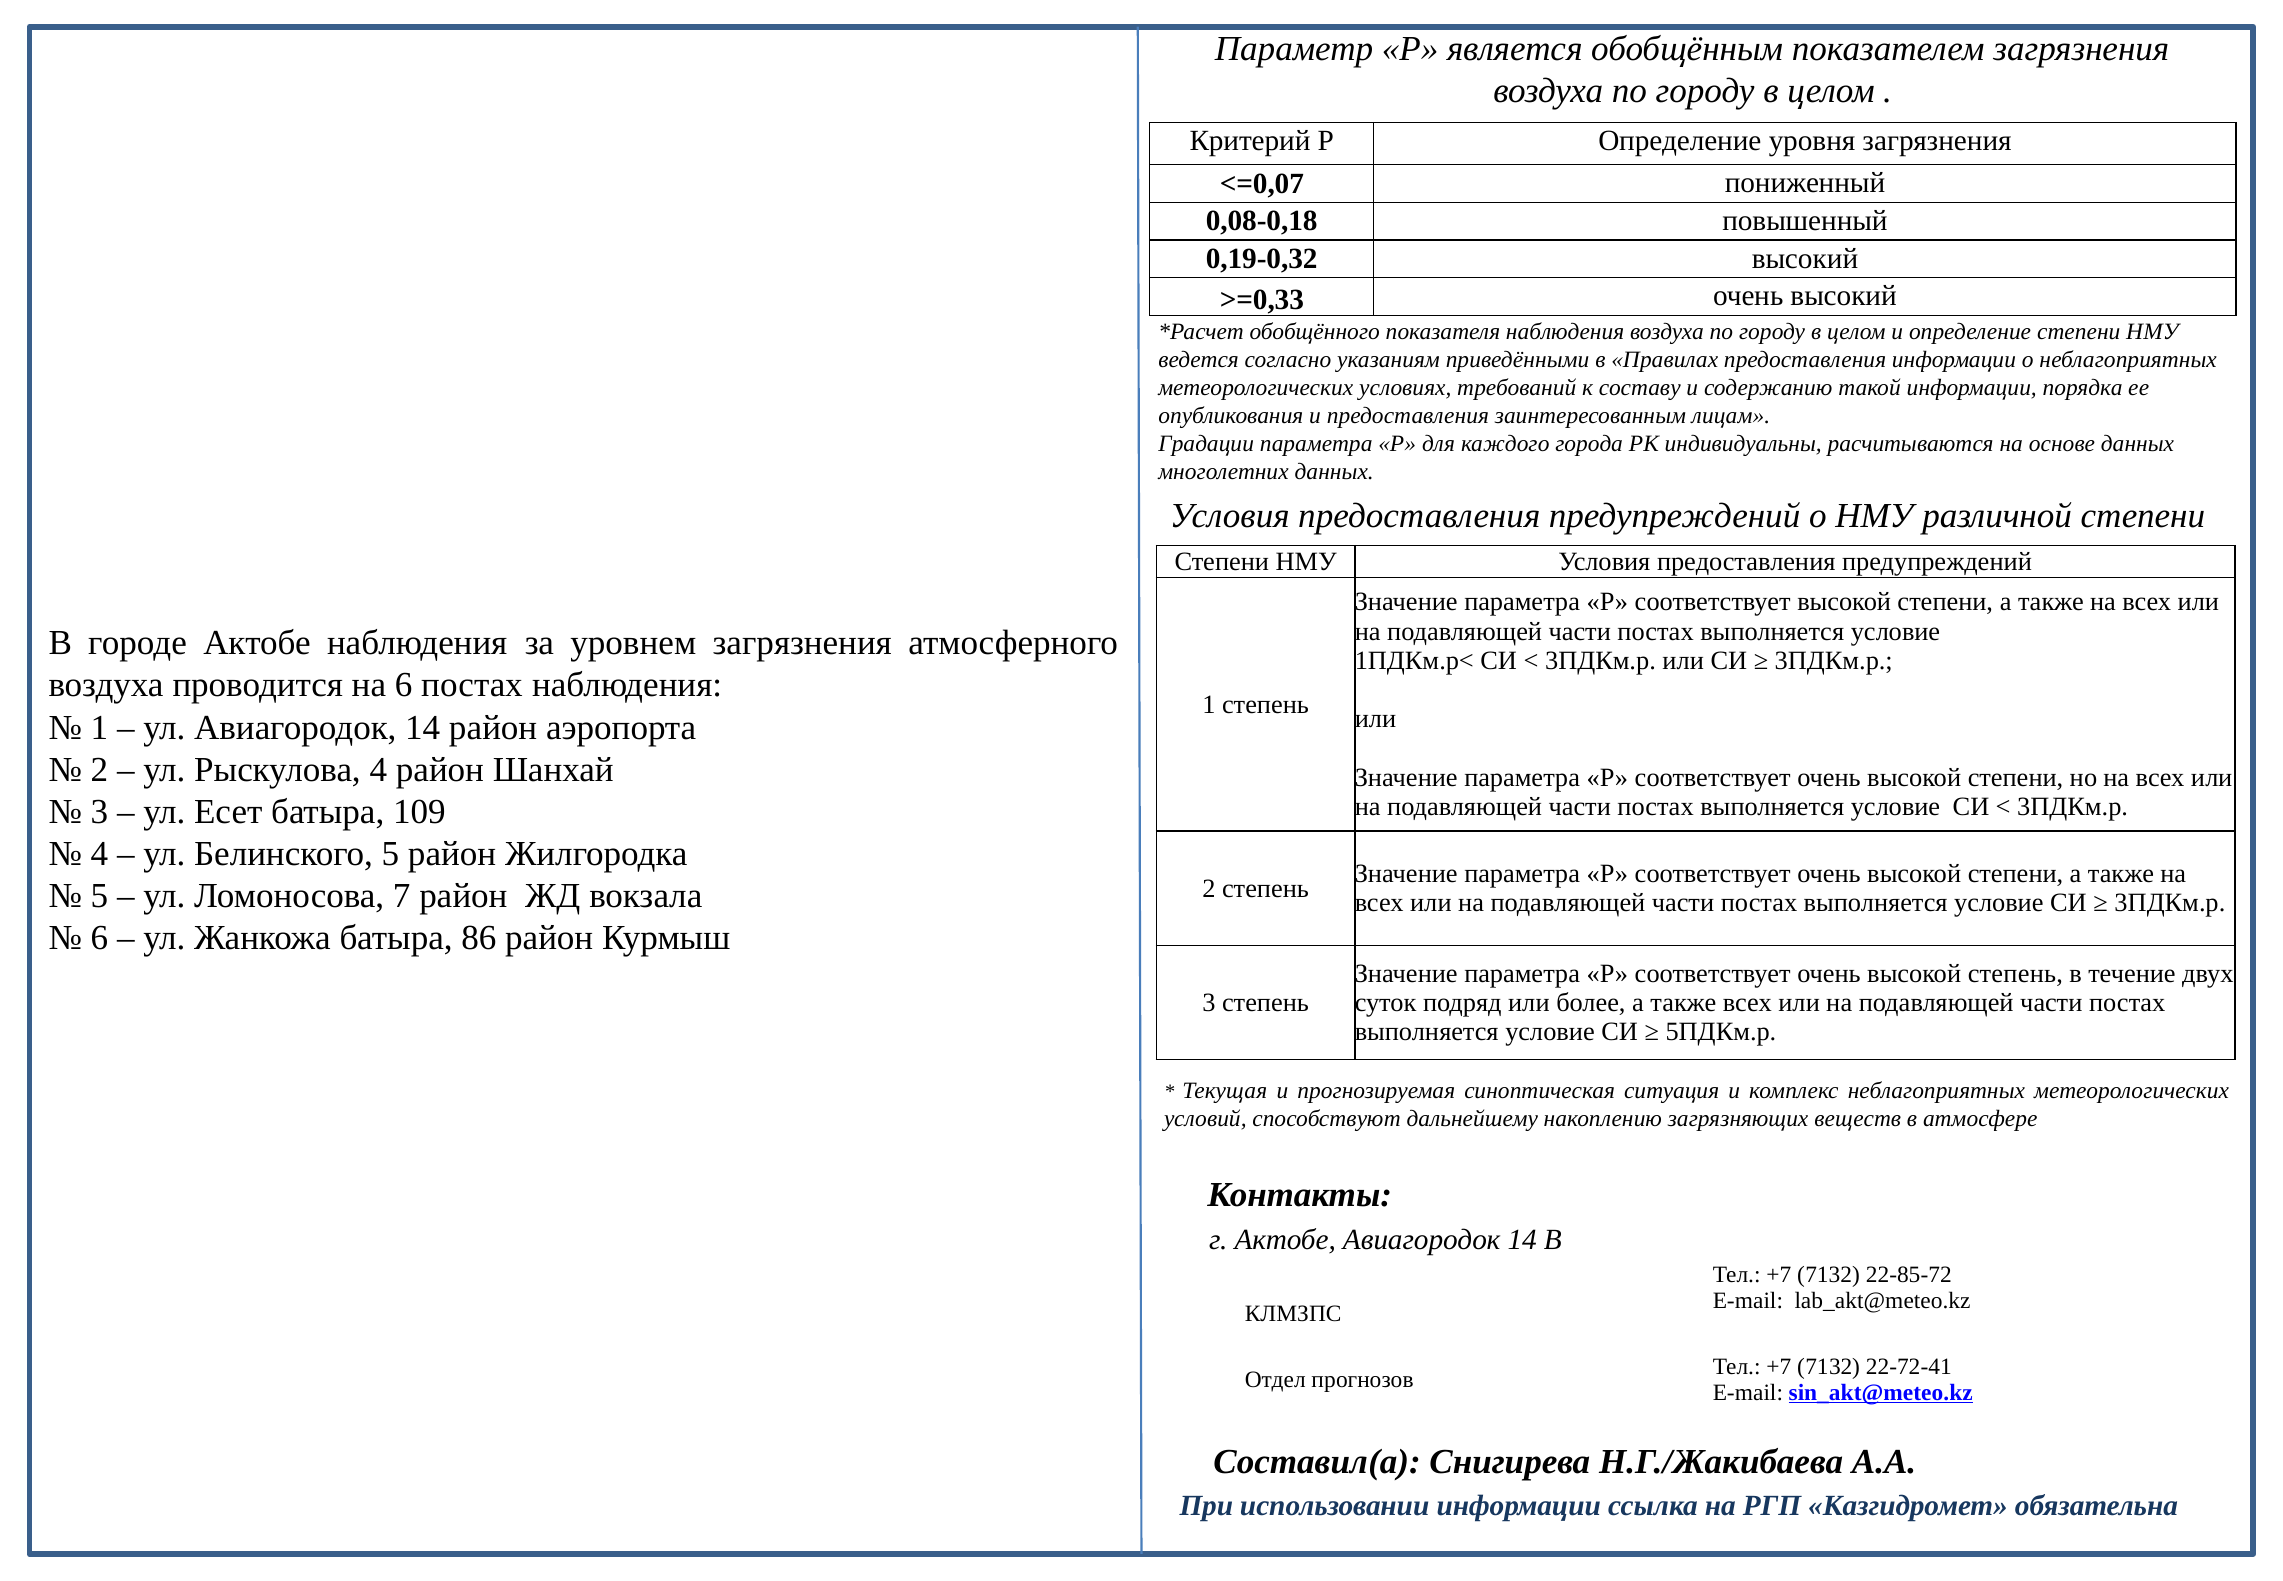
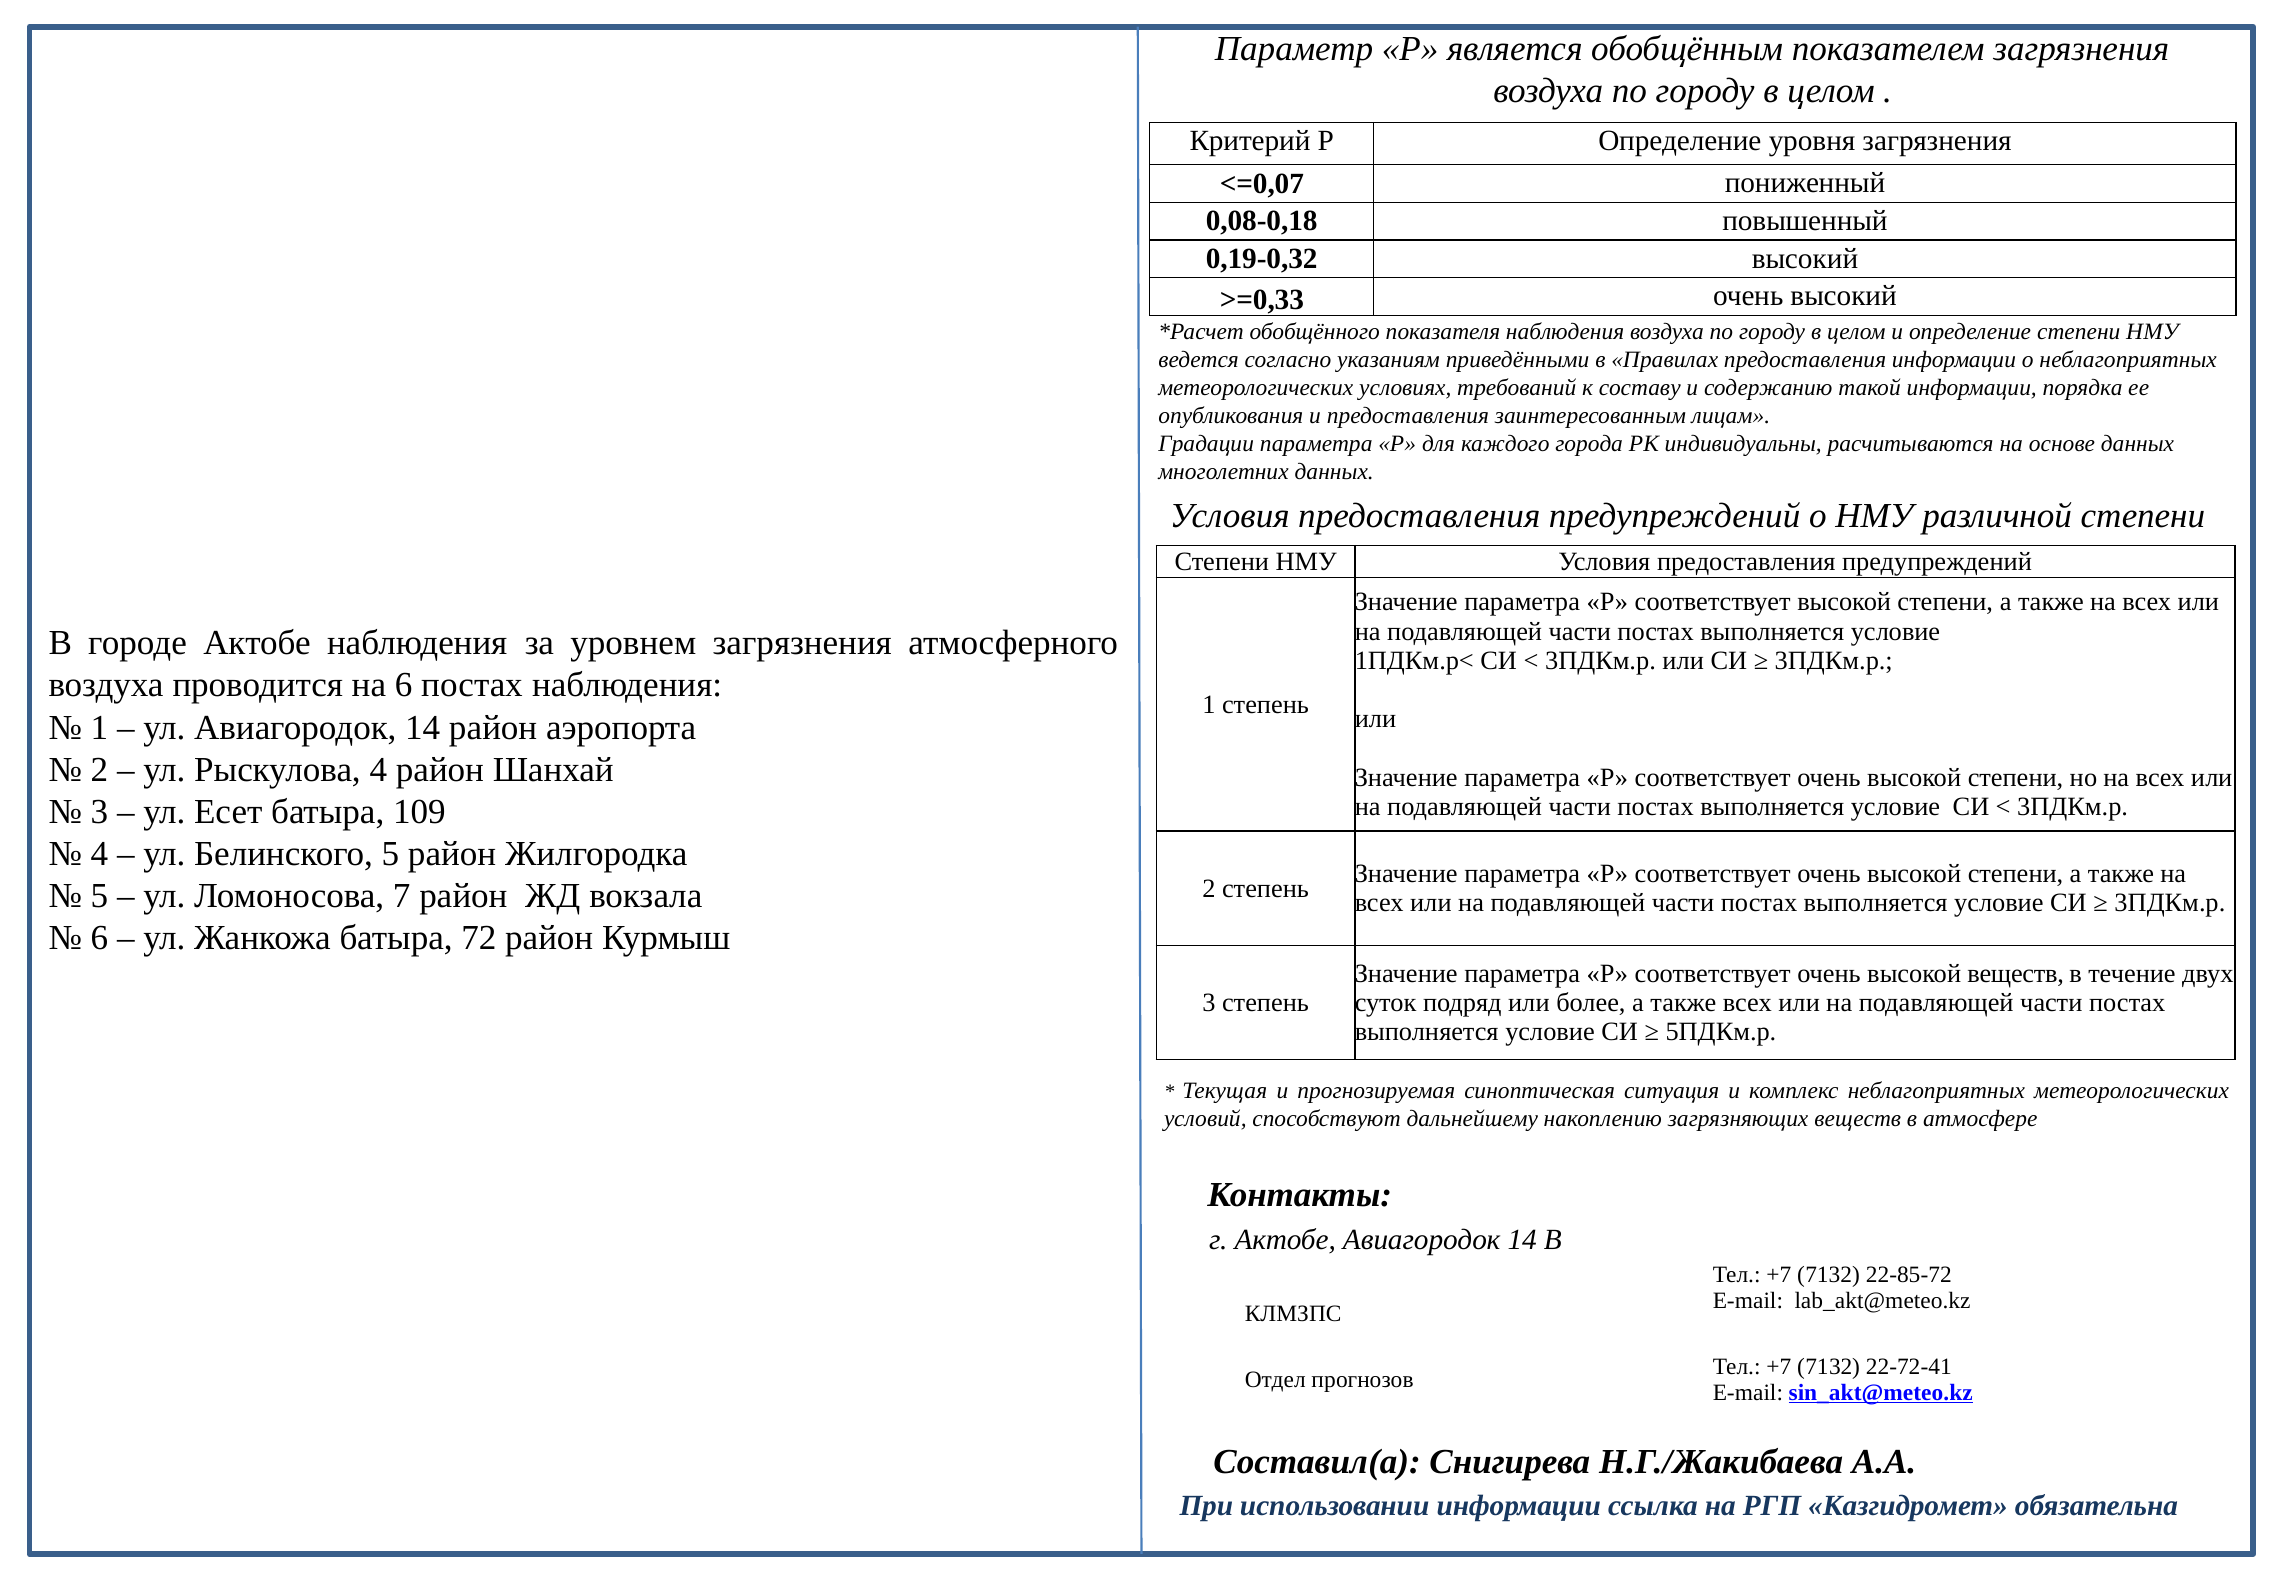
86: 86 -> 72
высокой степень: степень -> веществ
